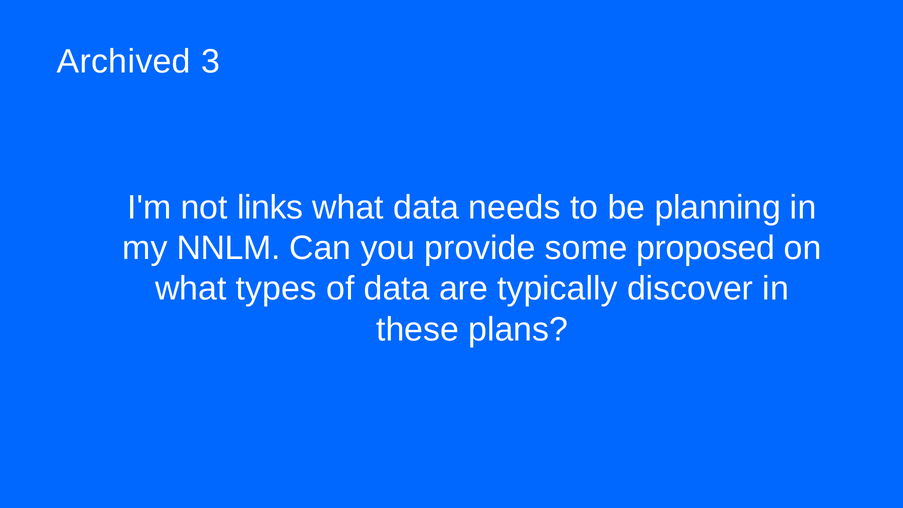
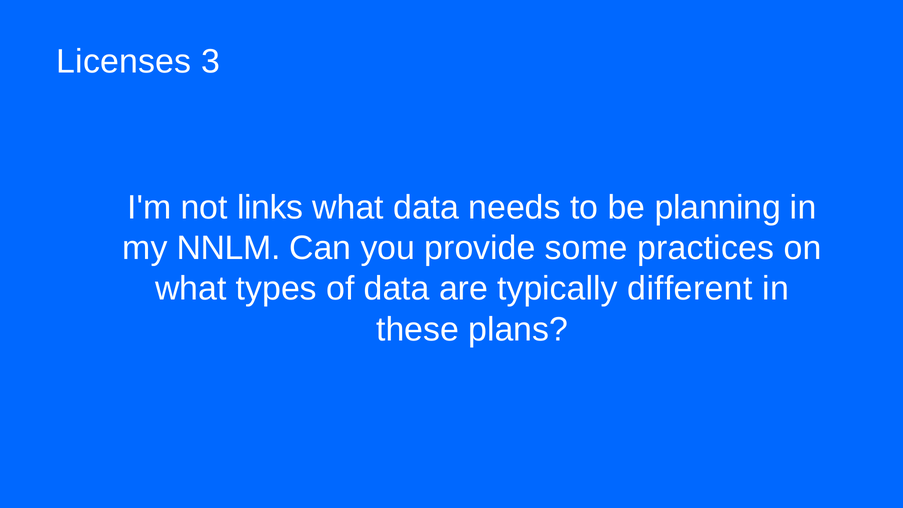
Archived: Archived -> Licenses
proposed: proposed -> practices
discover: discover -> different
